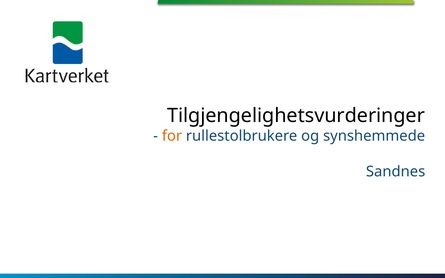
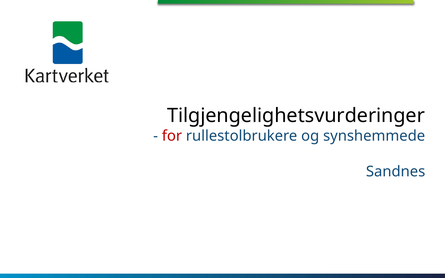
for colour: orange -> red
